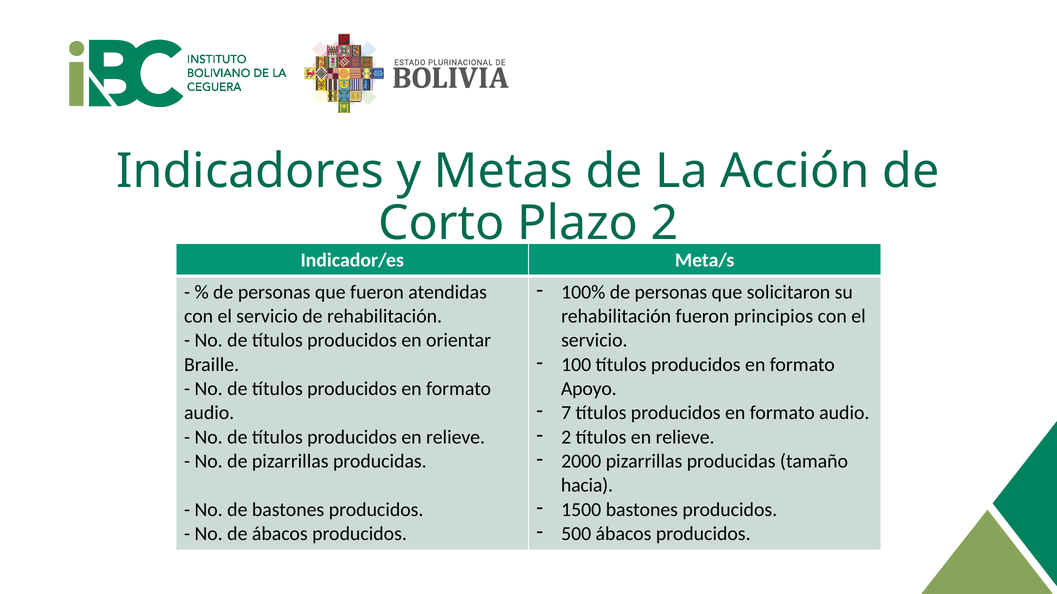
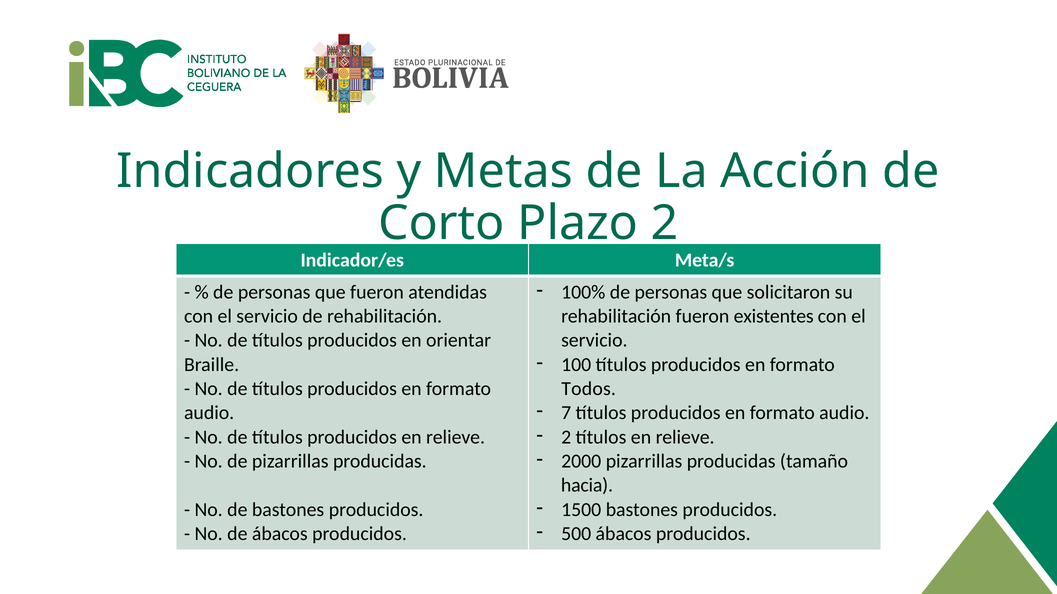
principios: principios -> existentes
Apoyo: Apoyo -> Todos
